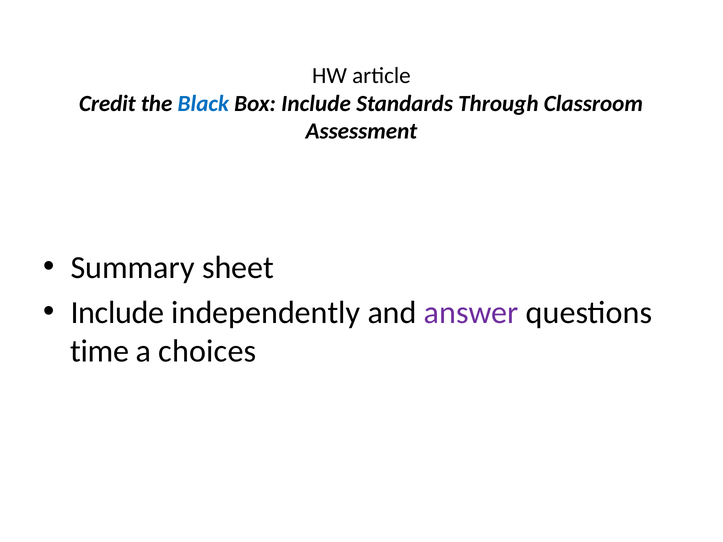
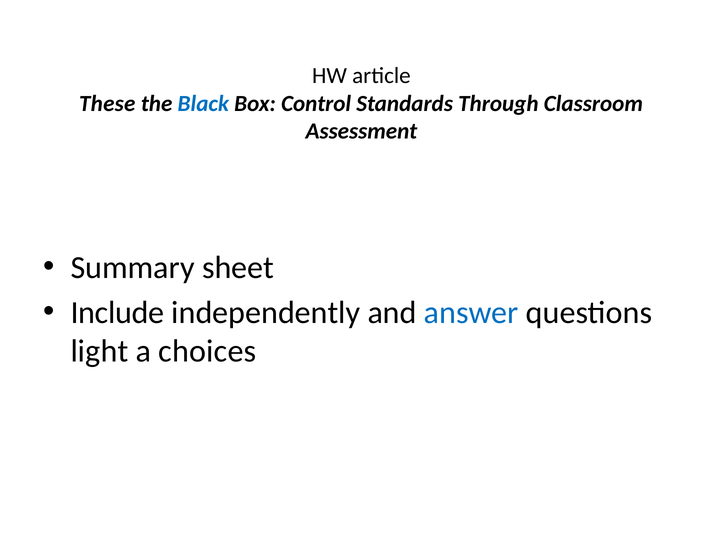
Credit: Credit -> These
Box Include: Include -> Control
answer colour: purple -> blue
time: time -> light
